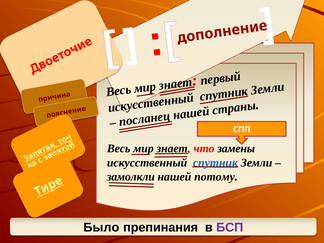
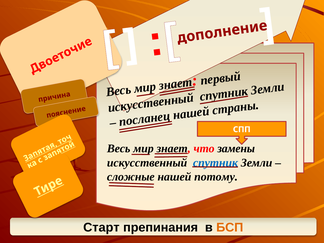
замолкли: замолкли -> сложные
Было: Было -> Старт
БСП colour: purple -> orange
